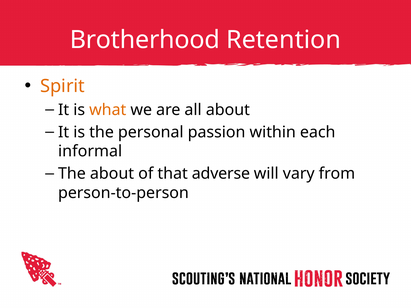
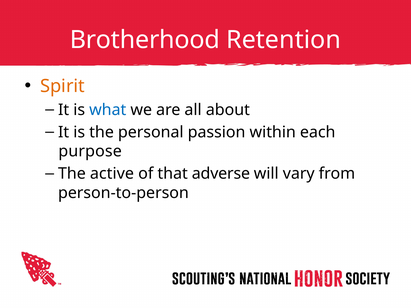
what colour: orange -> blue
informal: informal -> purpose
The about: about -> active
